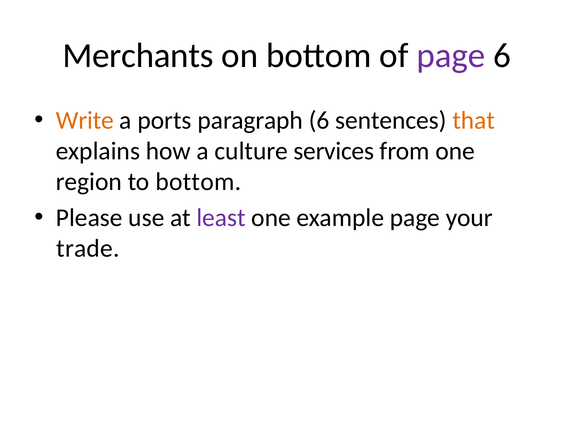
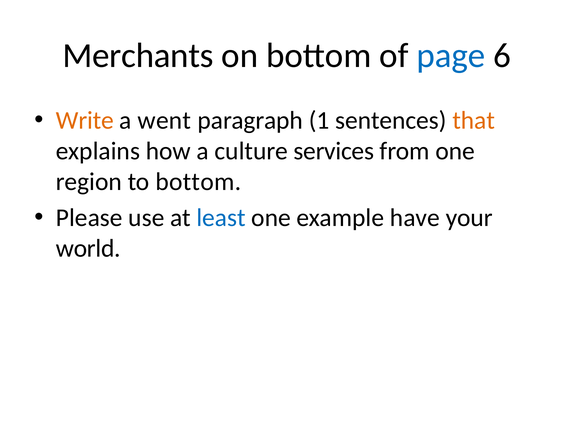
page at (451, 56) colour: purple -> blue
ports: ports -> went
paragraph 6: 6 -> 1
least colour: purple -> blue
example page: page -> have
trade: trade -> world
